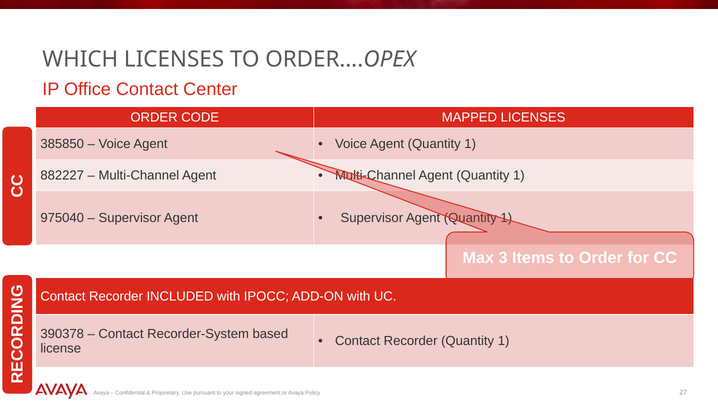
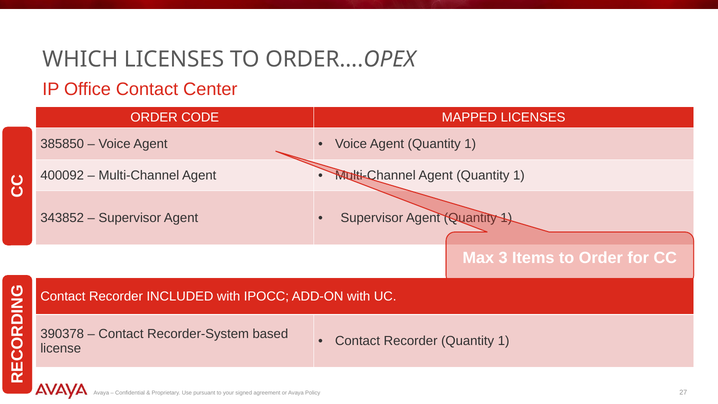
882227: 882227 -> 400092
975040: 975040 -> 343852
